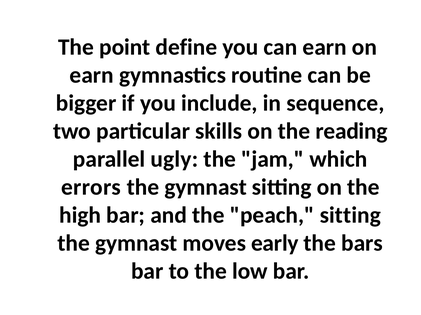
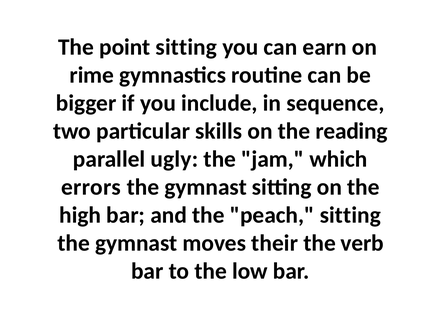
point define: define -> sitting
earn at (92, 75): earn -> rime
early: early -> their
bars: bars -> verb
